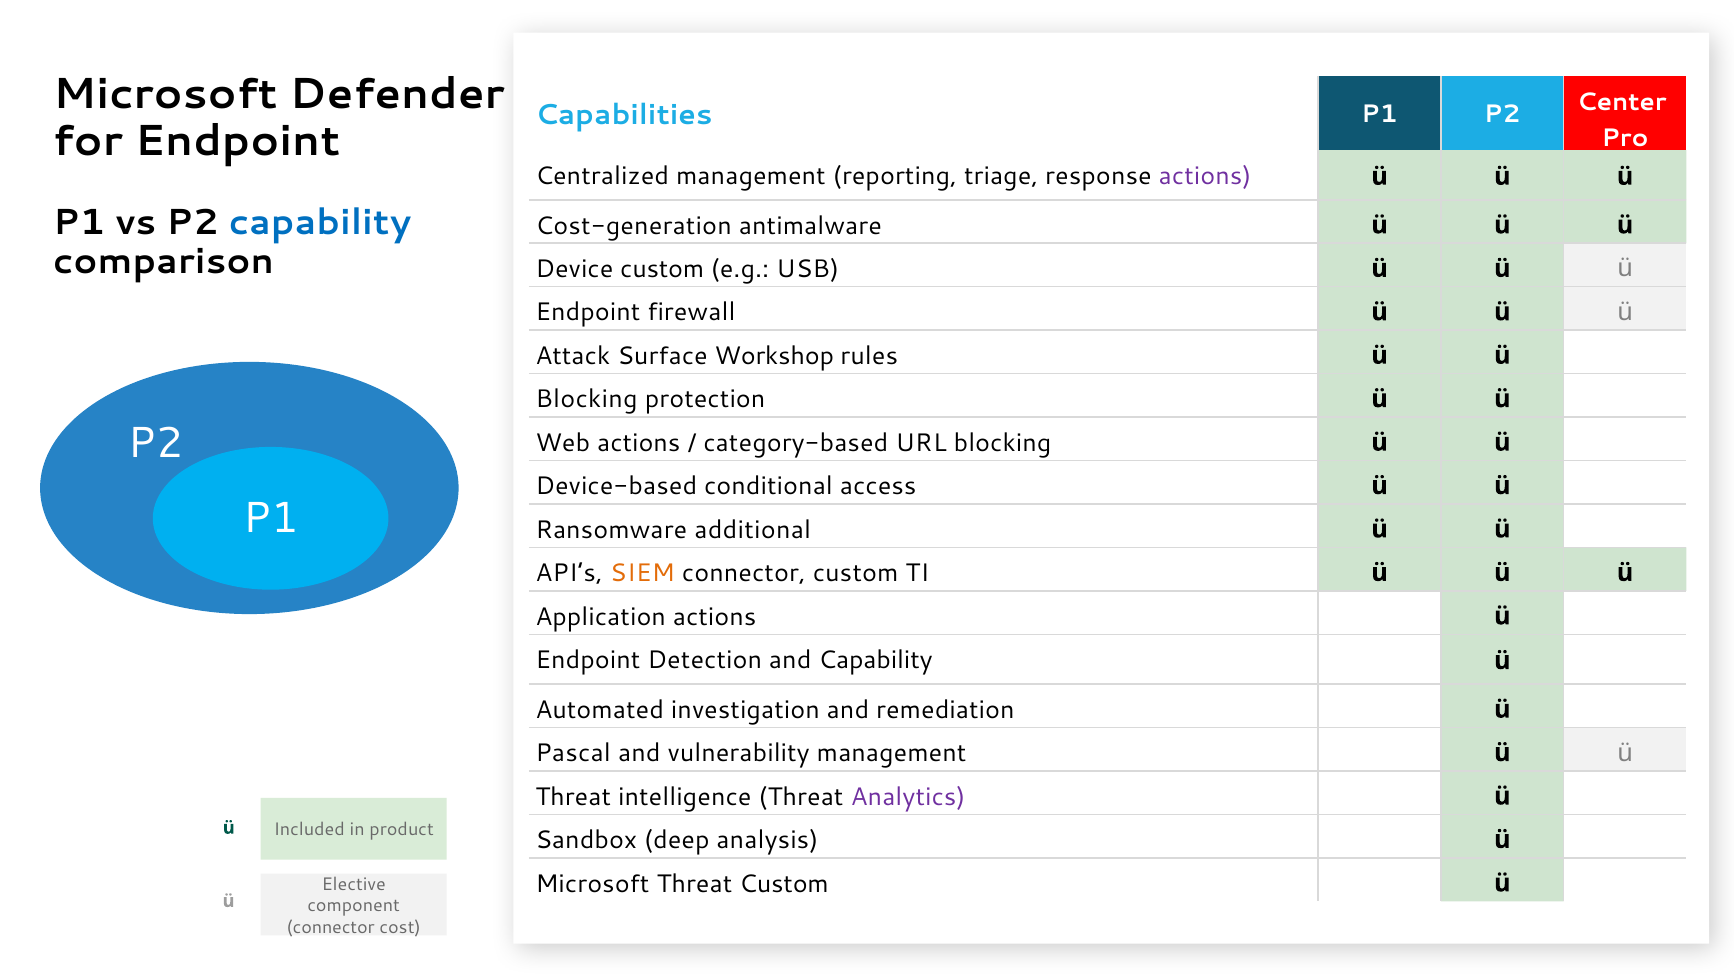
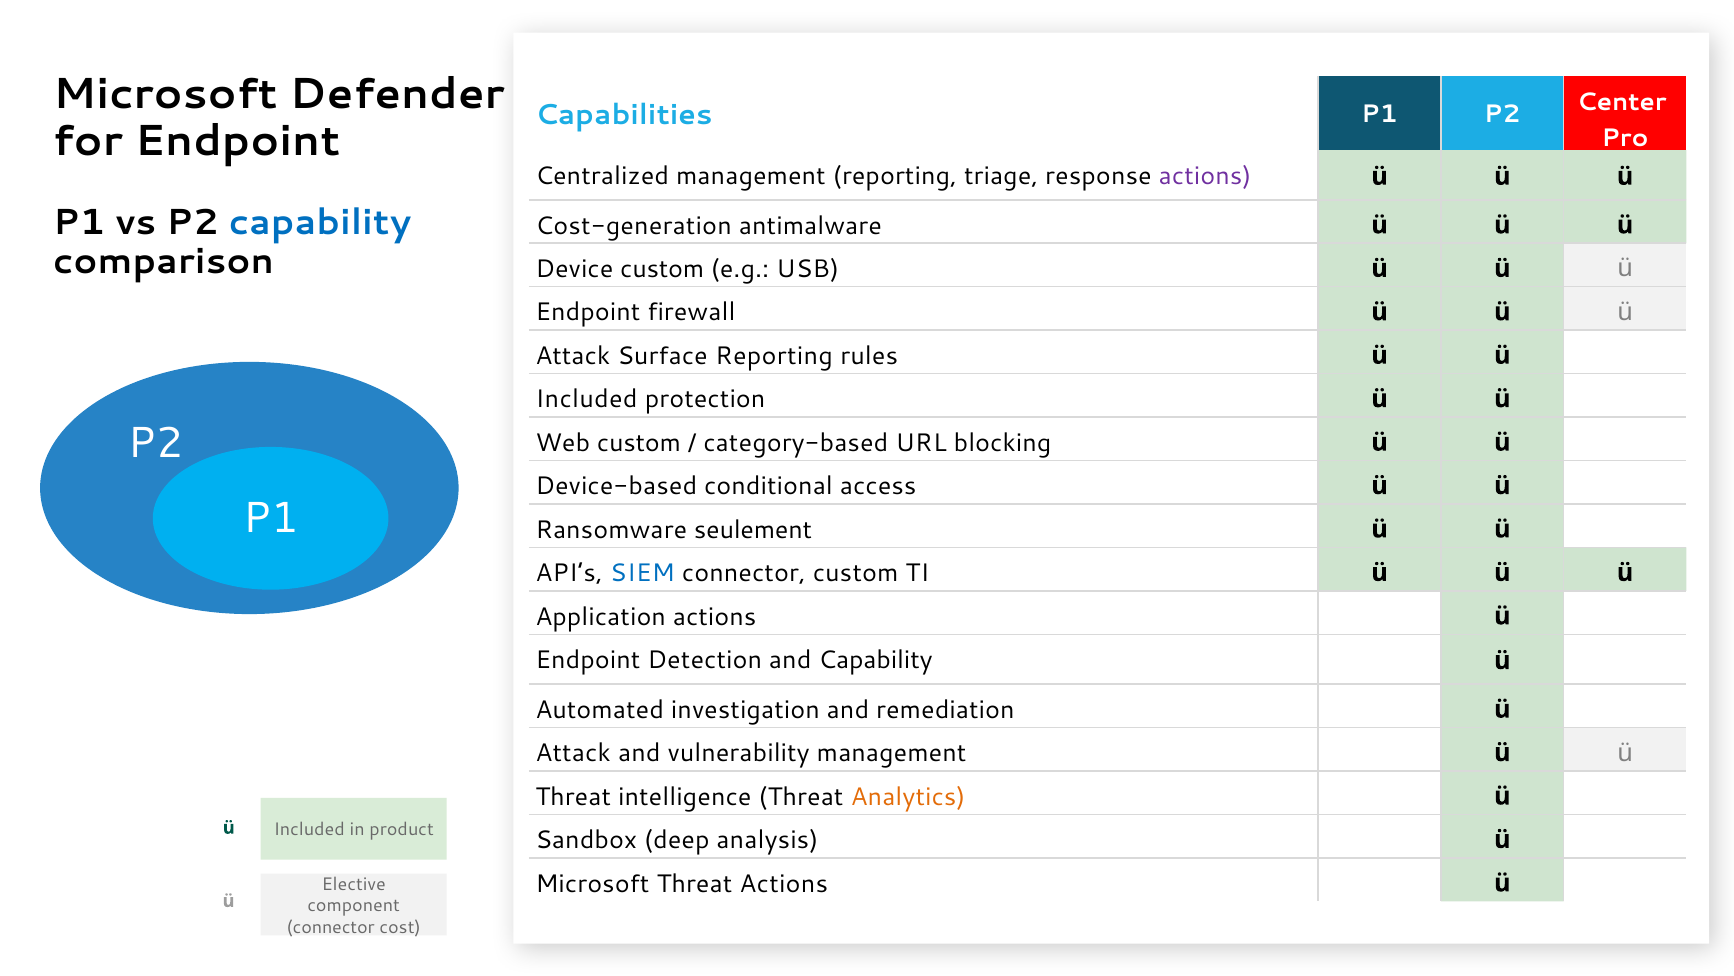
Surface Workshop: Workshop -> Reporting
Blocking at (587, 399): Blocking -> Included
Web actions: actions -> custom
additional: additional -> seulement
SIEM colour: orange -> blue
Pascal at (573, 753): Pascal -> Attack
Analytics colour: purple -> orange
Threat Custom: Custom -> Actions
